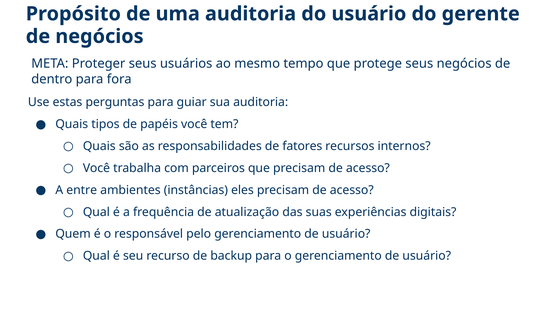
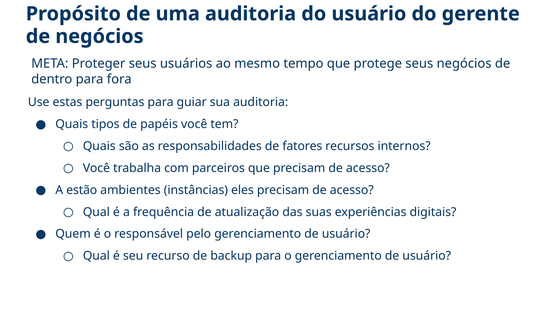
entre: entre -> estão
